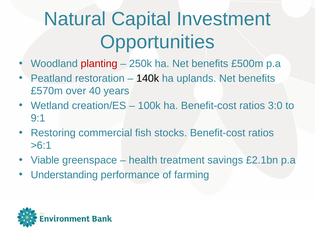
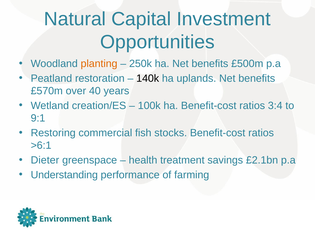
planting colour: red -> orange
3:0: 3:0 -> 3:4
Viable: Viable -> Dieter
